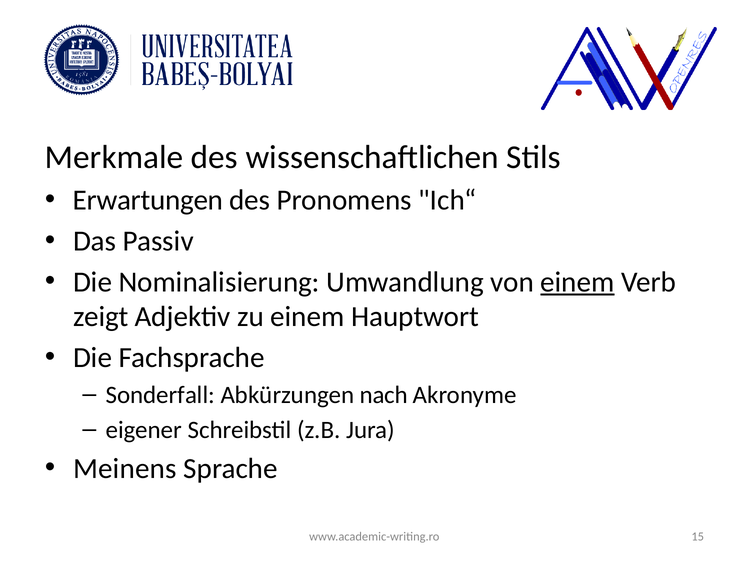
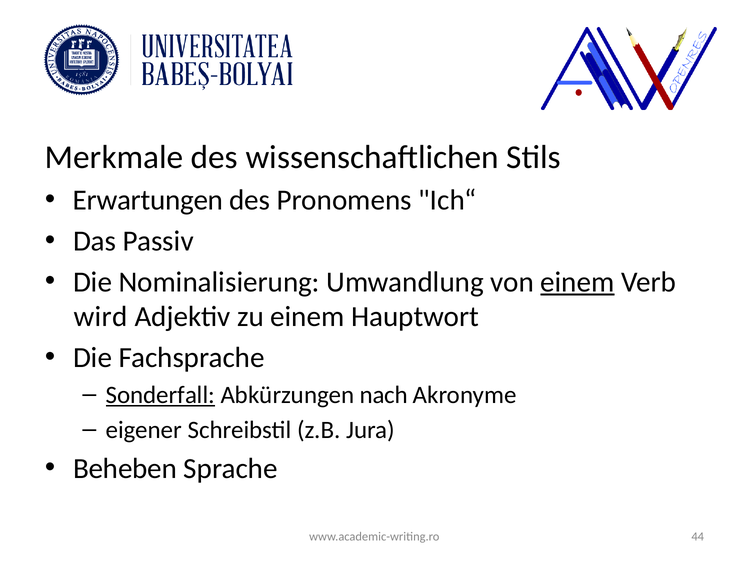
zeigt: zeigt -> wird
Sonderfall underline: none -> present
Meinens: Meinens -> Beheben
15: 15 -> 44
